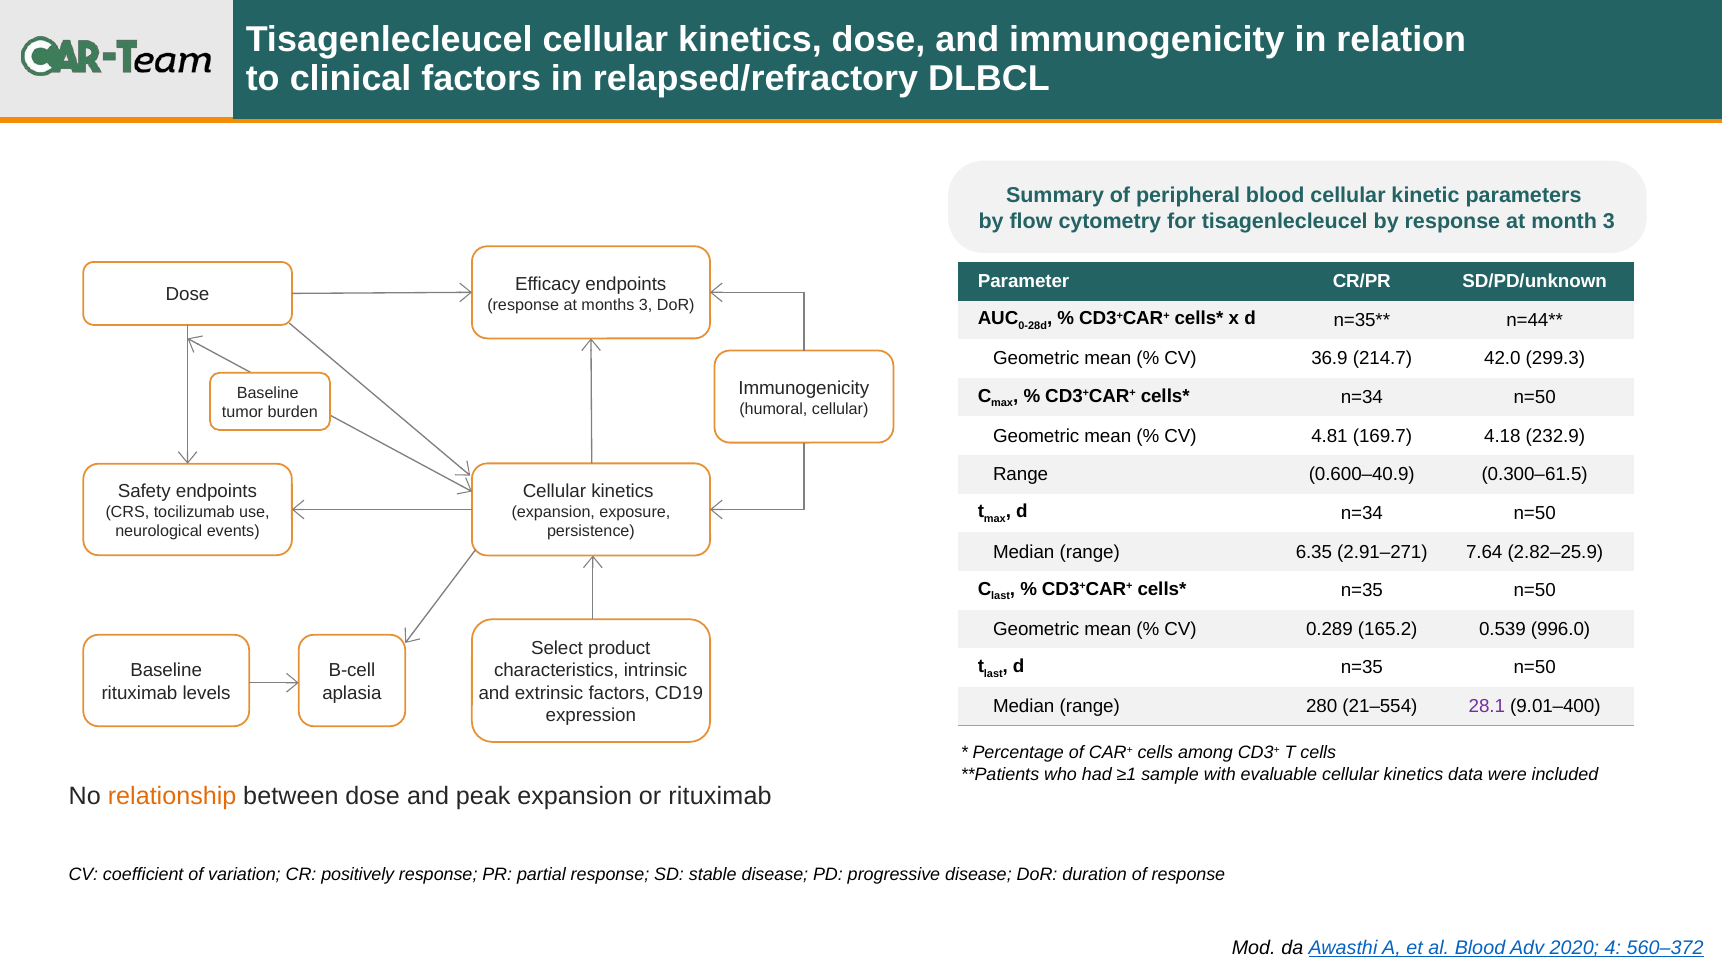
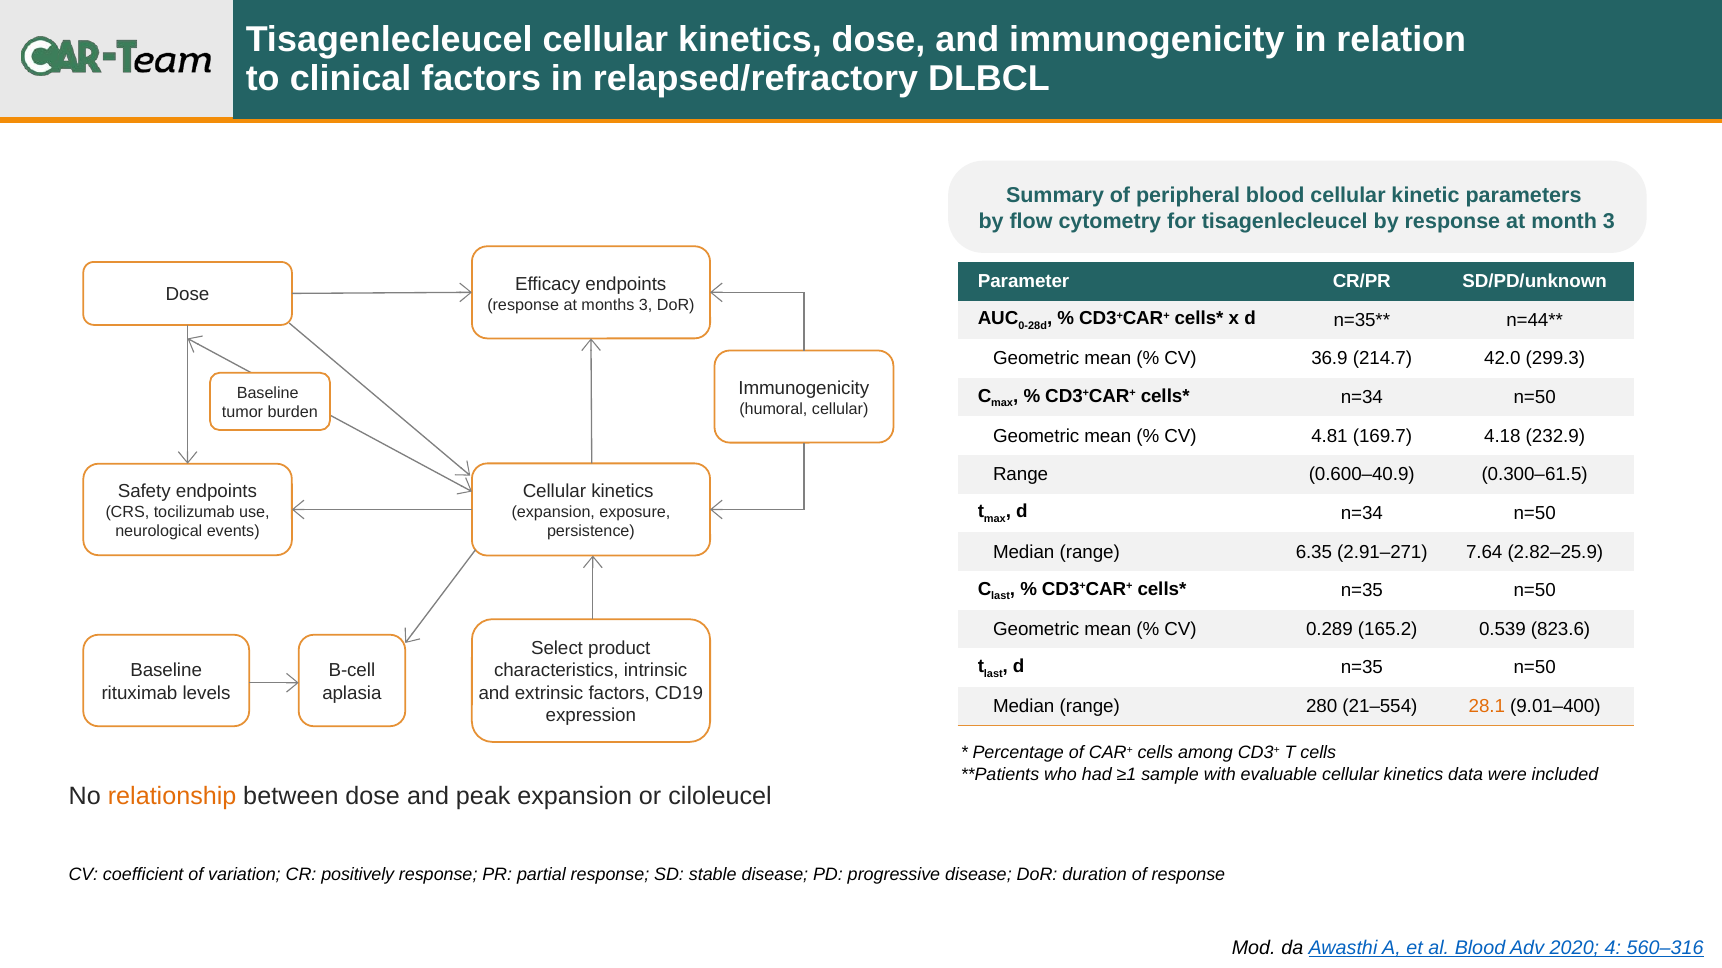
996.0: 996.0 -> 823.6
28.1 colour: purple -> orange
or rituximab: rituximab -> ciloleucel
560–372: 560–372 -> 560–316
